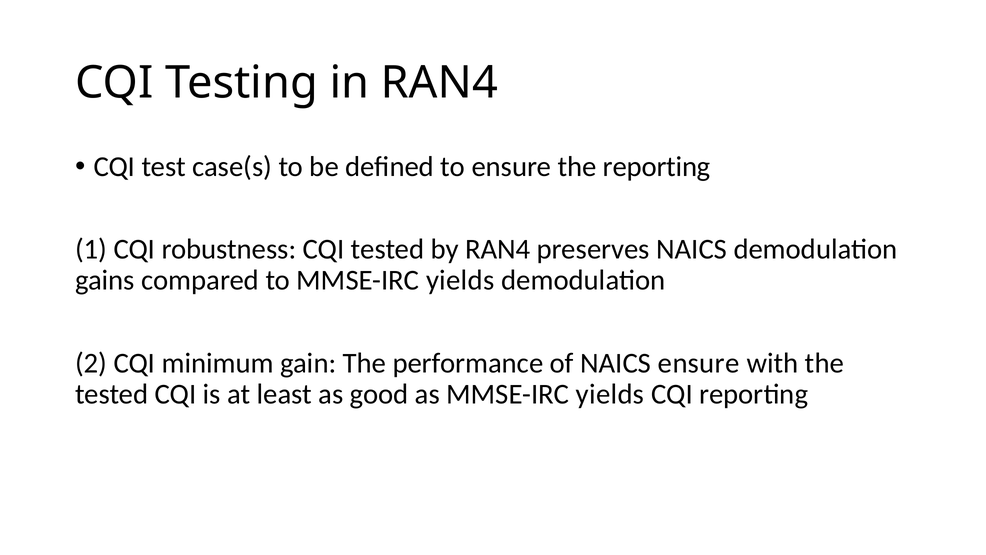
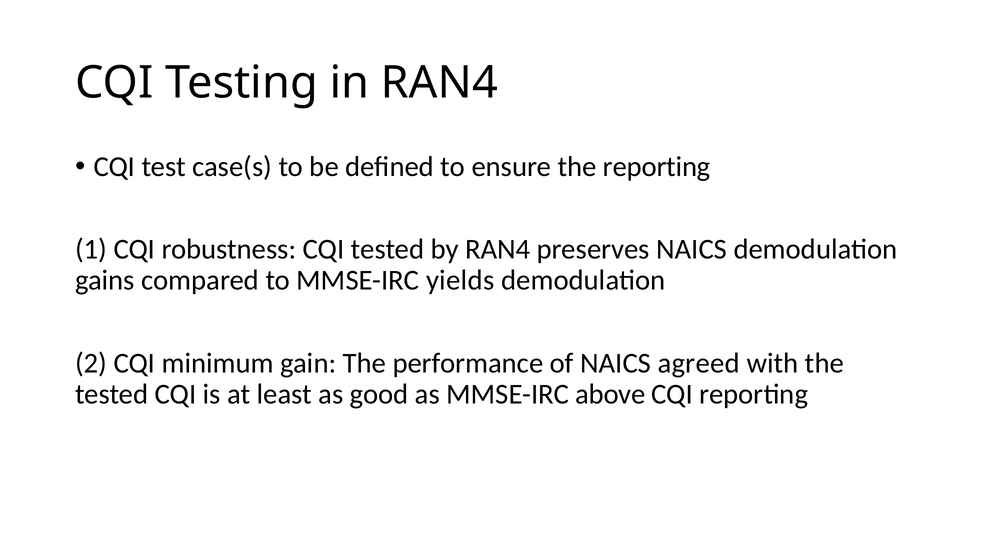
NAICS ensure: ensure -> agreed
as MMSE-IRC yields: yields -> above
